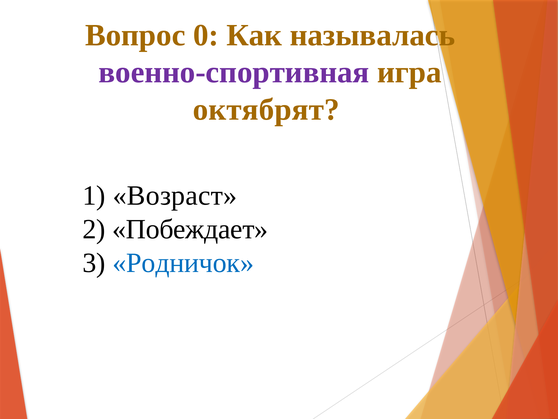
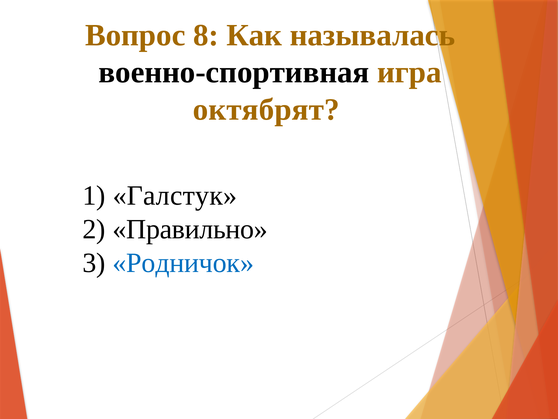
0: 0 -> 8
военно-спортивная colour: purple -> black
Возраст: Возраст -> Галстук
Побеждает: Побеждает -> Правильно
